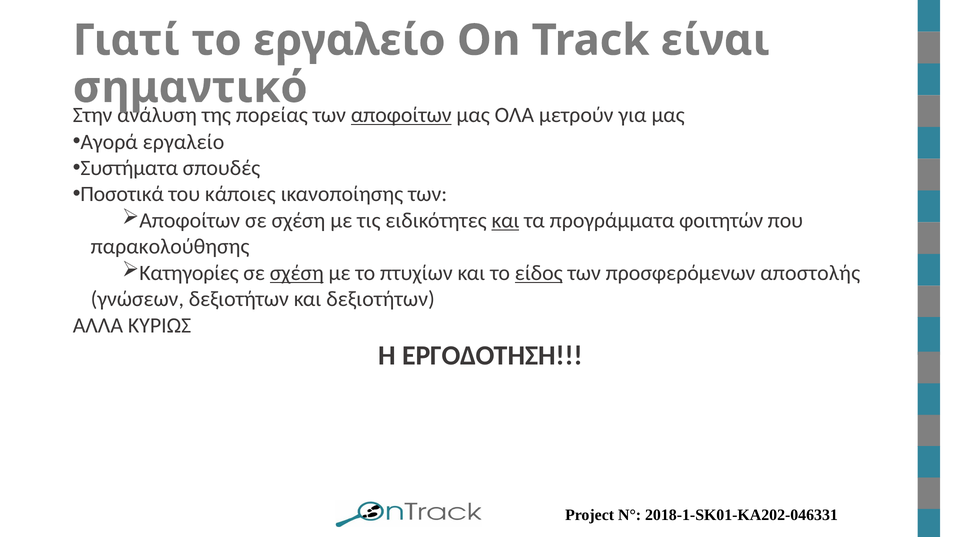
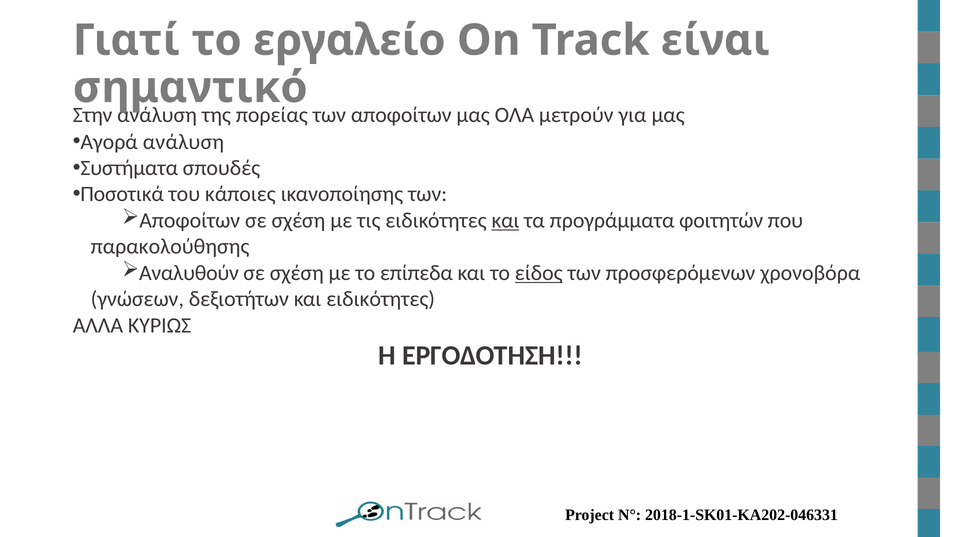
αποφοίτων at (401, 115) underline: present -> none
Αγορά εργαλείο: εργαλείο -> ανάλυση
Κατηγορίες: Κατηγορίες -> Αναλυθούν
σχέση at (297, 273) underline: present -> none
πτυχίων: πτυχίων -> επίπεδα
αποστολής: αποστολής -> χρονοβόρα
και δεξιοτήτων: δεξιοτήτων -> ειδικότητες
